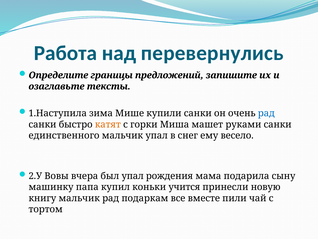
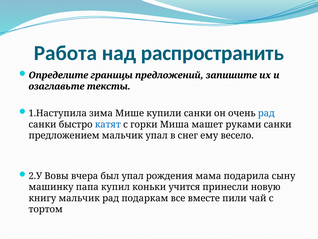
перевернулись: перевернулись -> распространить
катят colour: orange -> blue
единственного: единственного -> предложением
